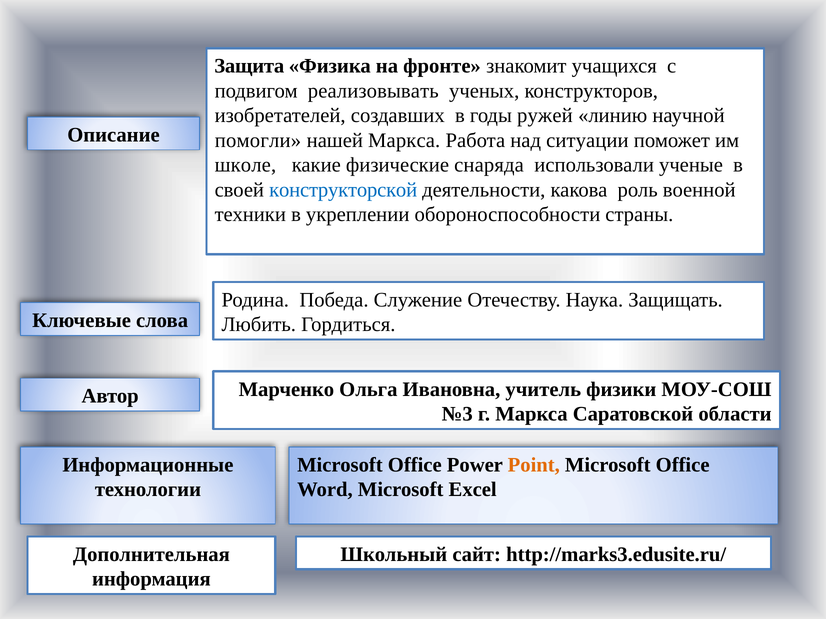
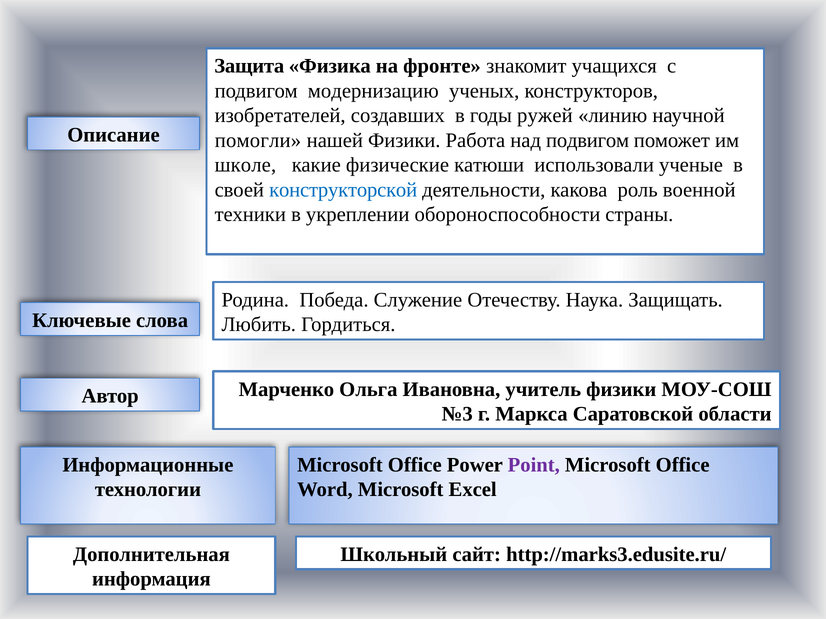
реализовывать: реализовывать -> модернизацию
нашей Маркса: Маркса -> Физики
над ситуации: ситуации -> подвигом
снаряда: снаряда -> катюши
Point colour: orange -> purple
